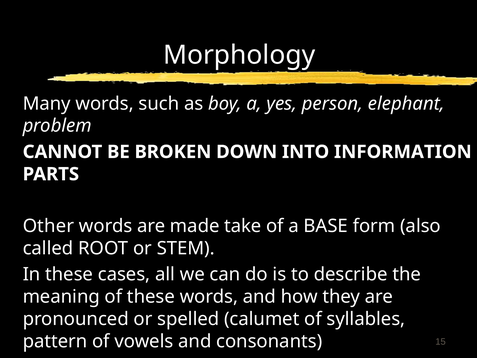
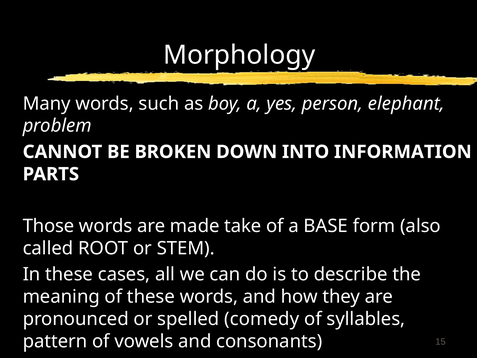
Other: Other -> Those
calumet: calumet -> comedy
